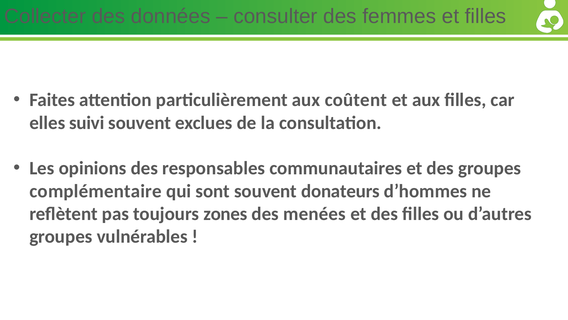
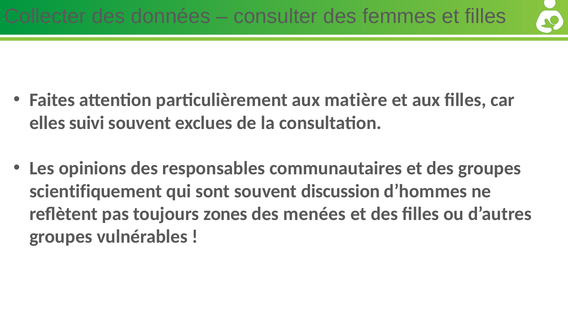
coûtent: coûtent -> matière
complémentaire: complémentaire -> scientifiquement
donateurs: donateurs -> discussion
